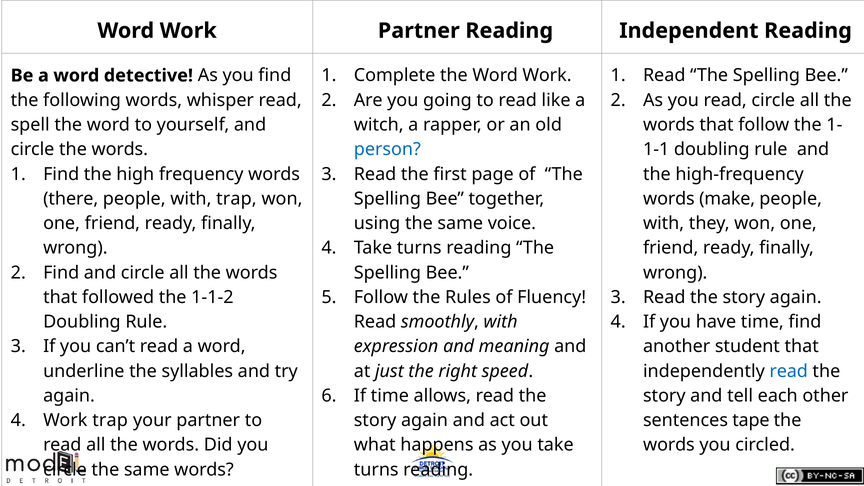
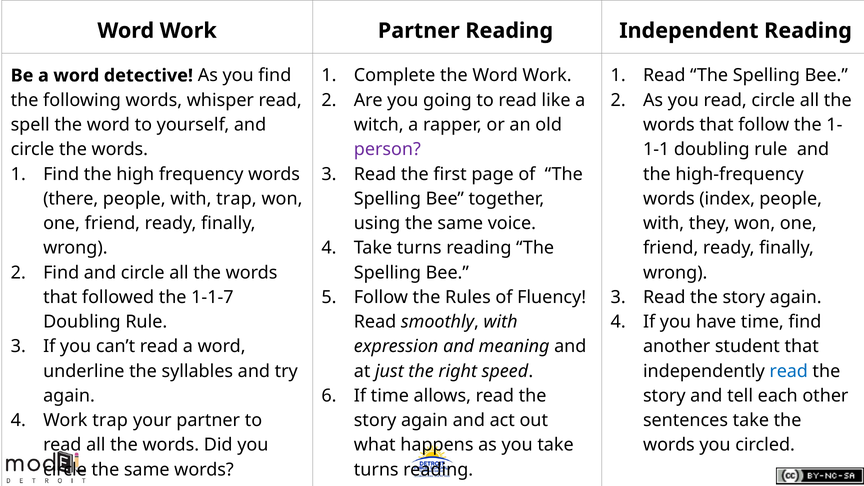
person colour: blue -> purple
make: make -> index
1-1-2: 1-1-2 -> 1-1-7
sentences tape: tape -> take
